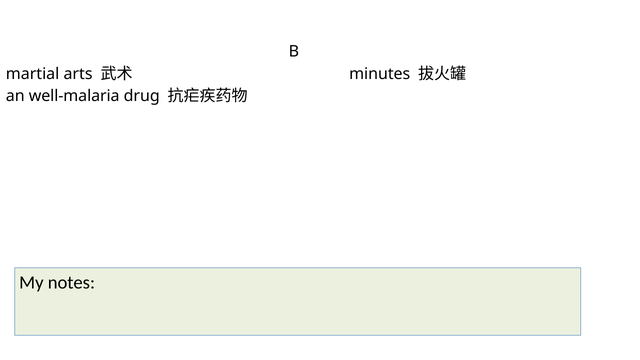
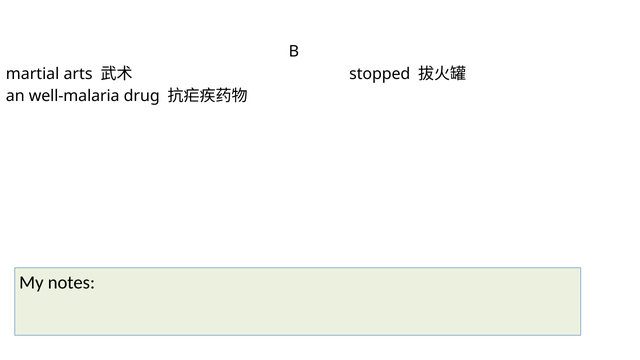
minutes: minutes -> stopped
